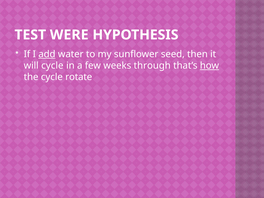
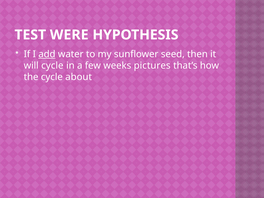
through: through -> pictures
how underline: present -> none
rotate: rotate -> about
